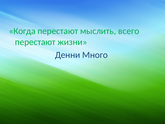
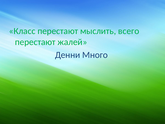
Когда: Когда -> Класс
жизни: жизни -> жалей
